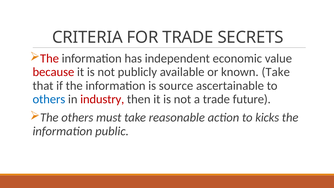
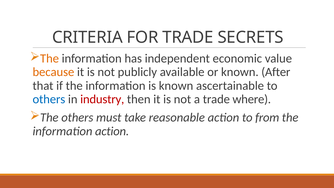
The at (49, 59) colour: red -> orange
because colour: red -> orange
known Take: Take -> After
is source: source -> known
future: future -> where
kicks: kicks -> from
information public: public -> action
